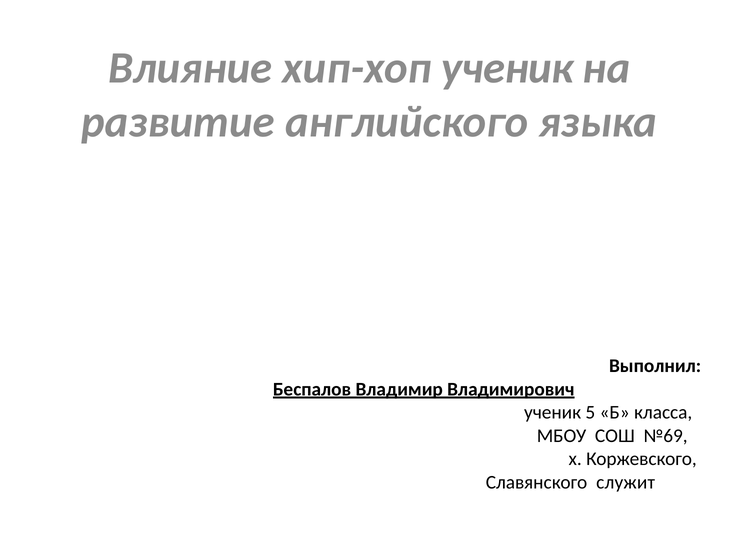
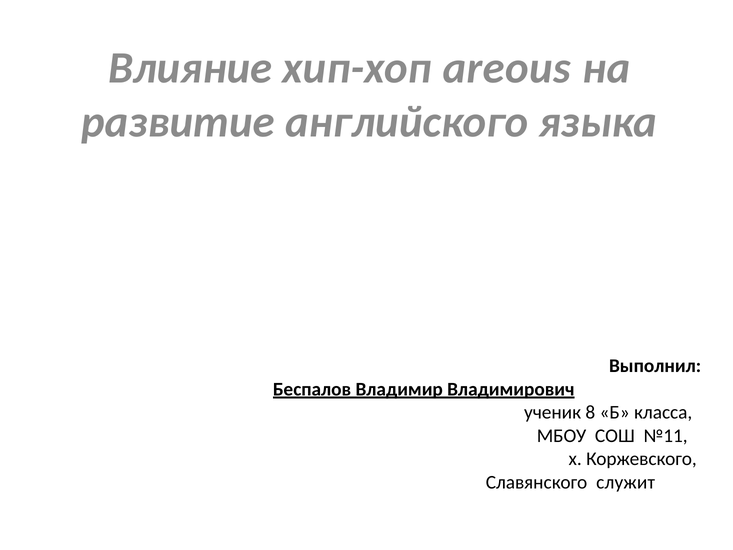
хип-хоп ученик: ученик -> areous
5: 5 -> 8
№69: №69 -> №11
